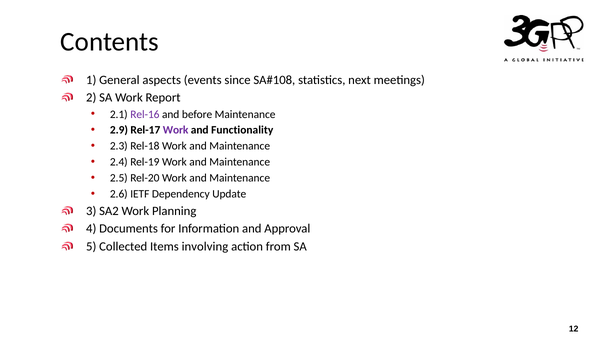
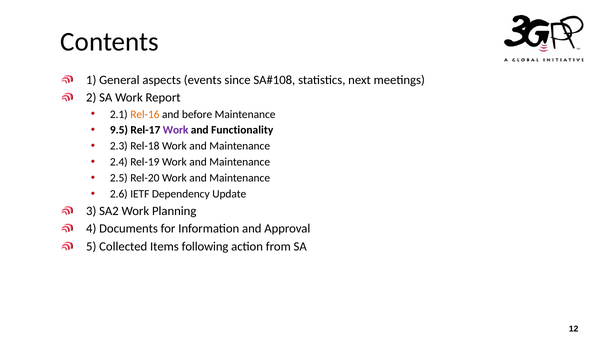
Rel-16 colour: purple -> orange
2.9: 2.9 -> 9.5
involving: involving -> following
